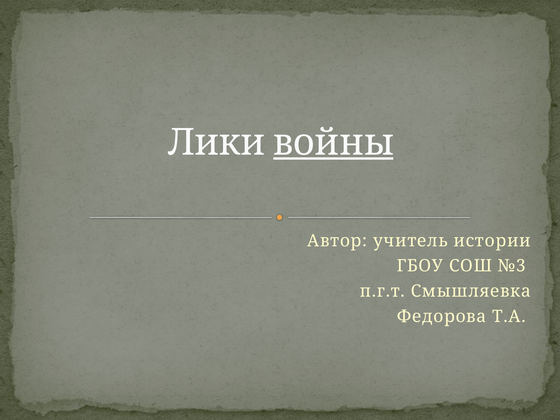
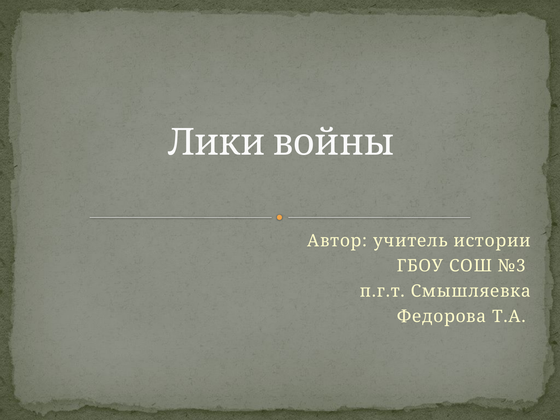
войны underline: present -> none
